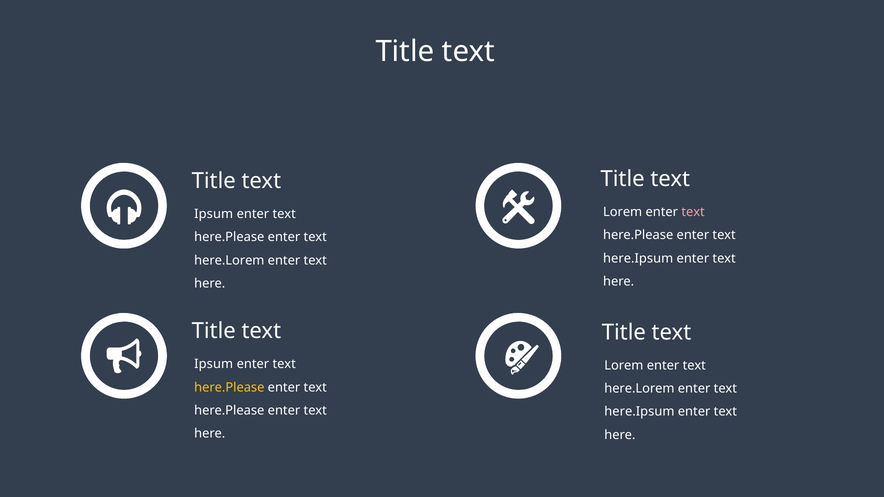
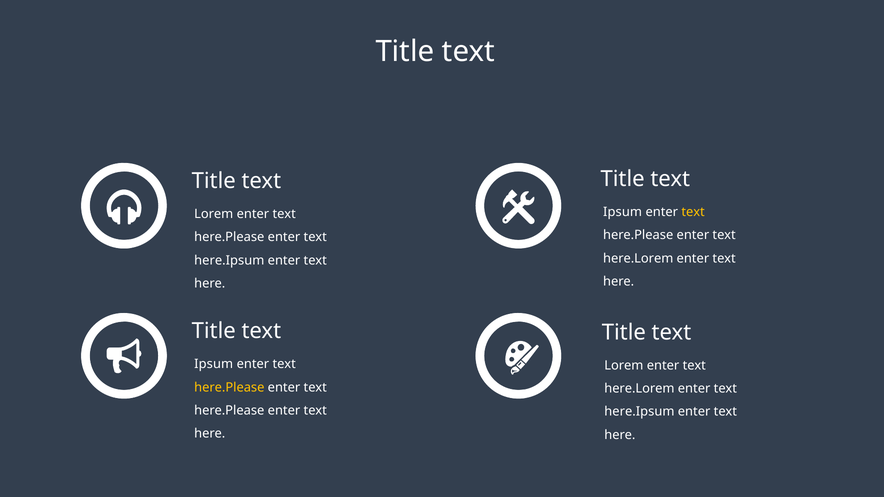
Lorem at (623, 212): Lorem -> Ipsum
text at (693, 212) colour: pink -> yellow
Ipsum at (214, 214): Ipsum -> Lorem
here.Ipsum at (638, 259): here.Ipsum -> here.Lorem
here.Lorem at (229, 261): here.Lorem -> here.Ipsum
